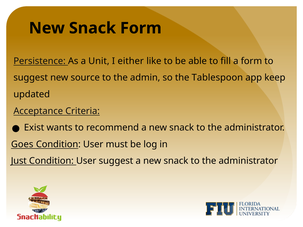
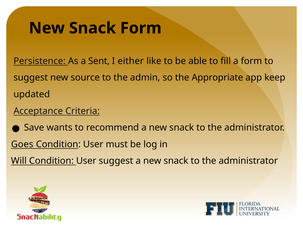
Unit: Unit -> Sent
Tablespoon: Tablespoon -> Appropriate
Exist: Exist -> Save
Just: Just -> Will
